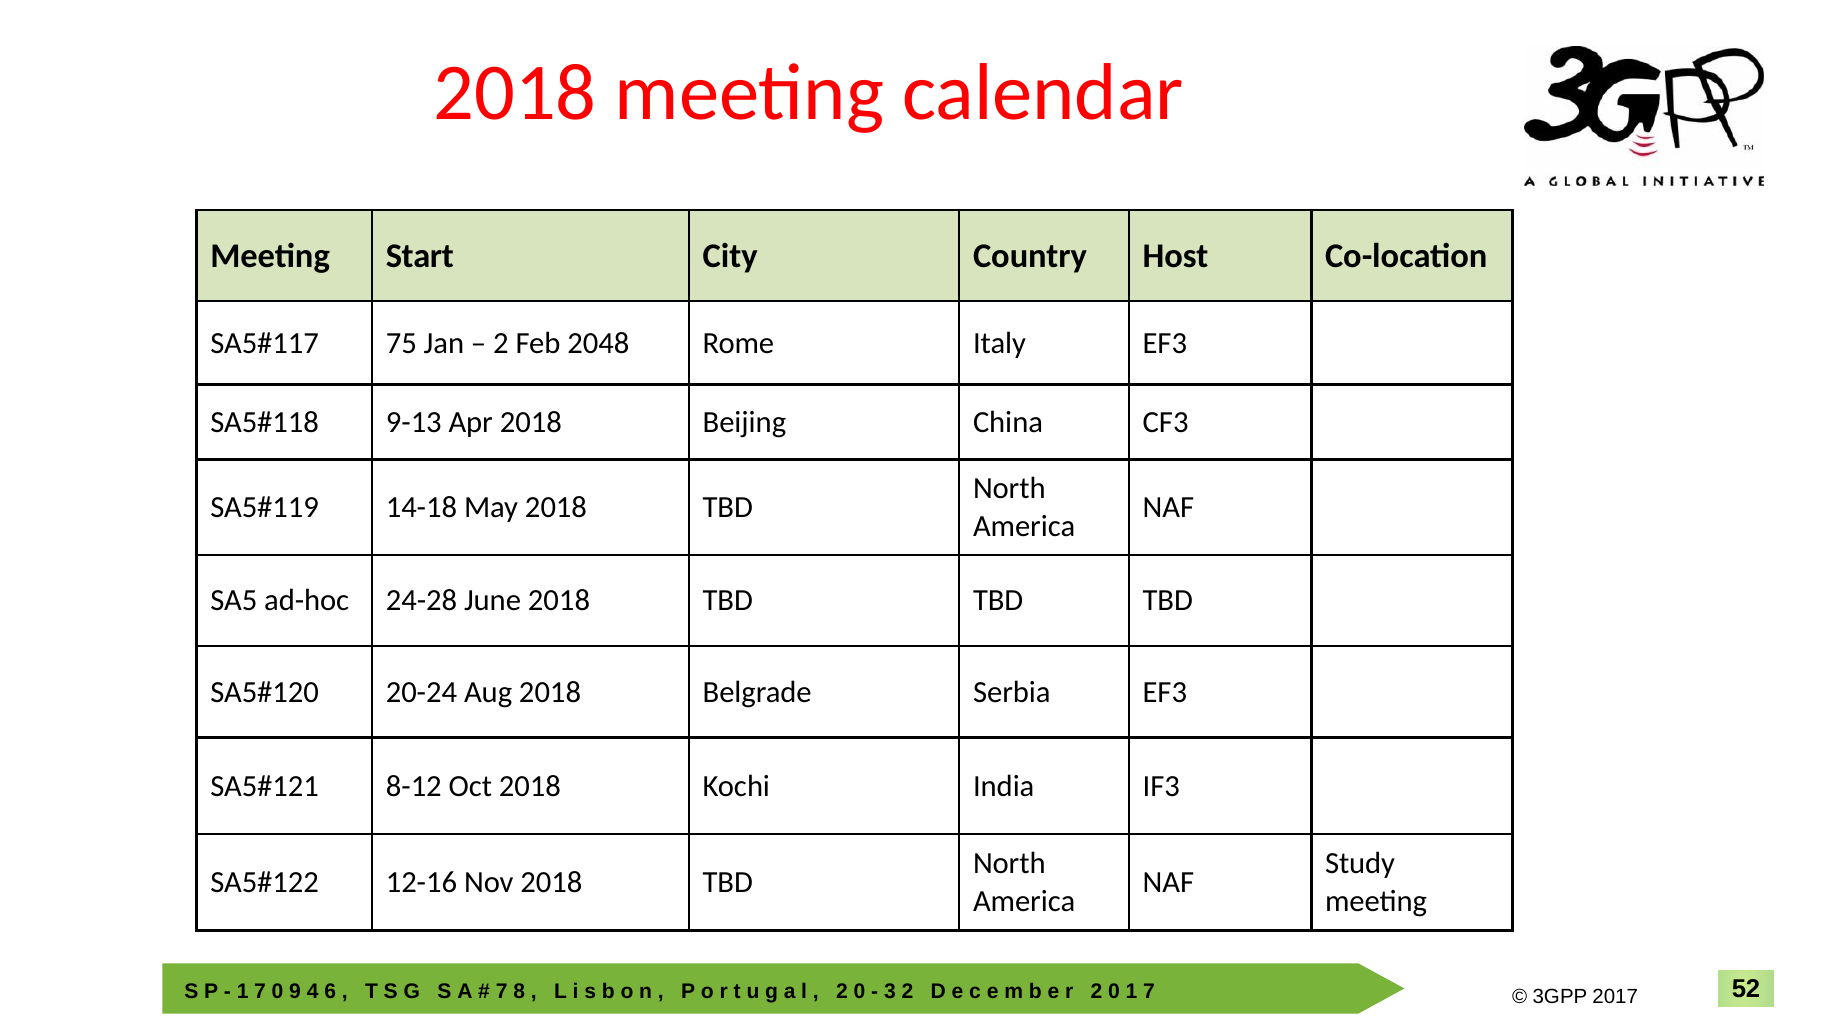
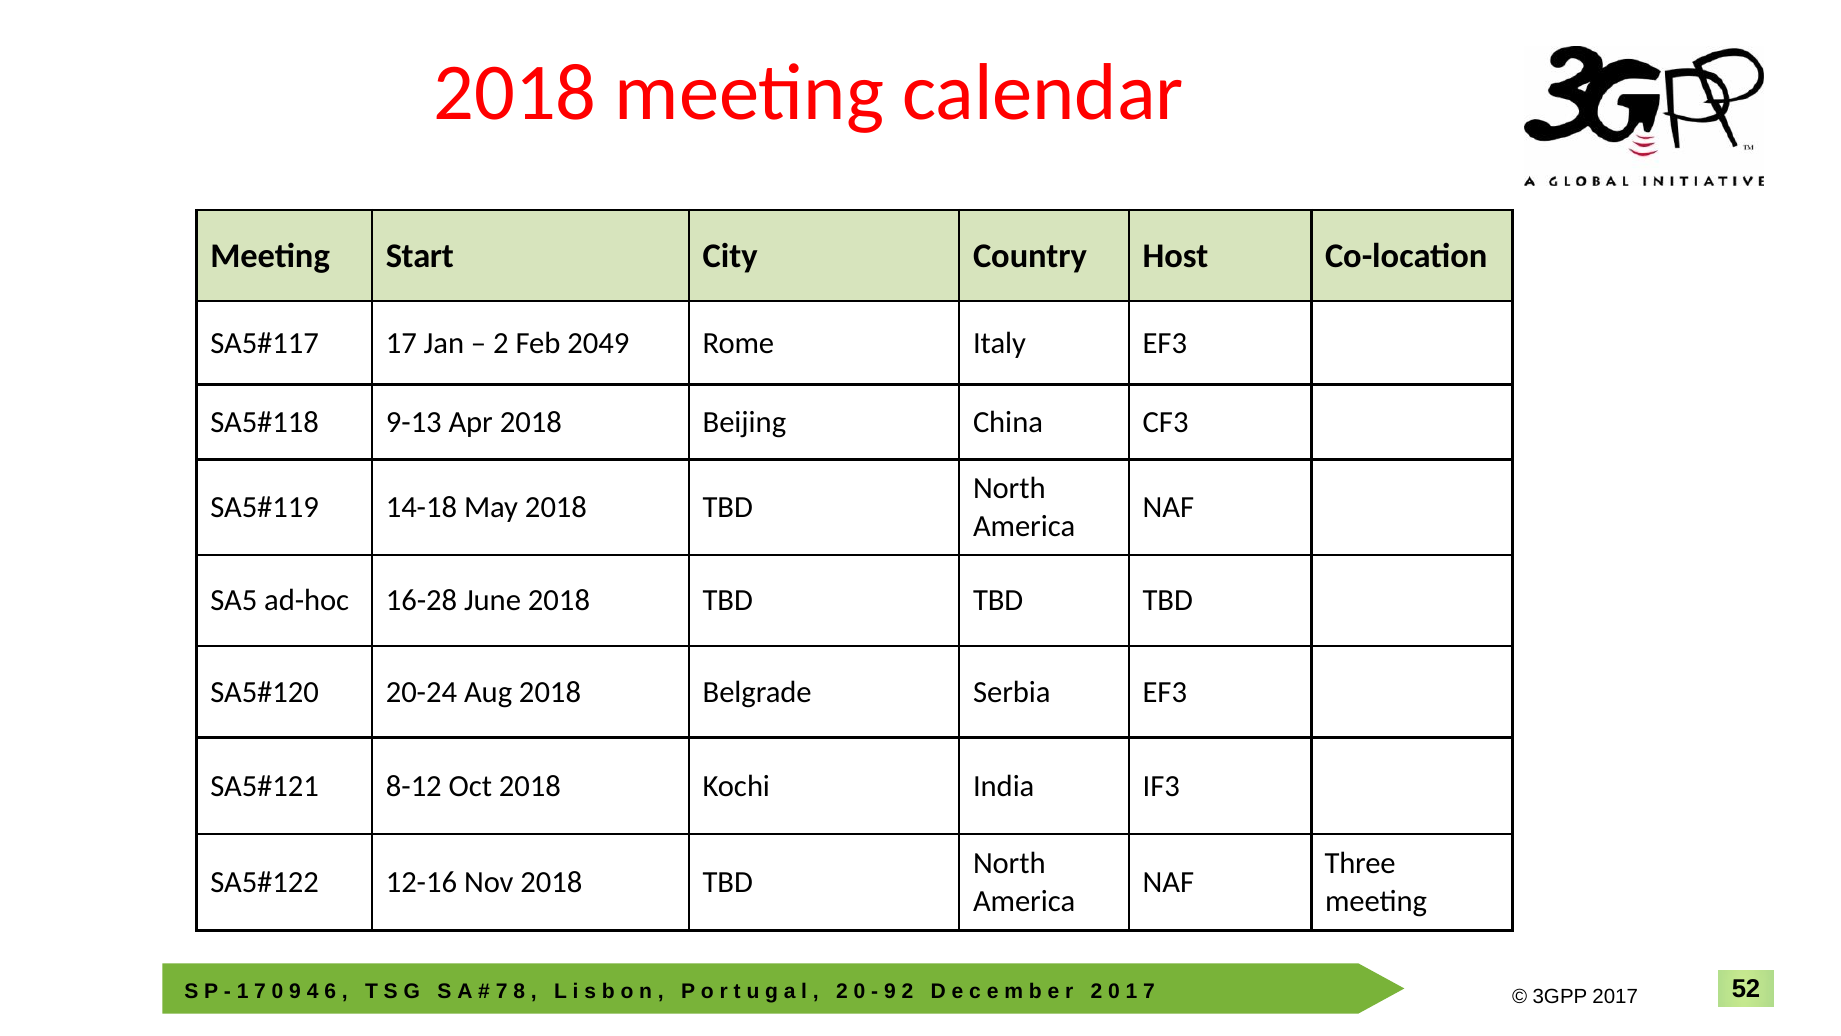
75: 75 -> 17
2048: 2048 -> 2049
24-28: 24-28 -> 16-28
Study: Study -> Three
3 at (890, 991): 3 -> 9
